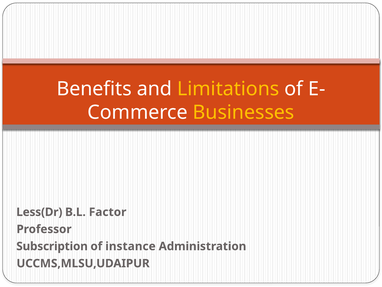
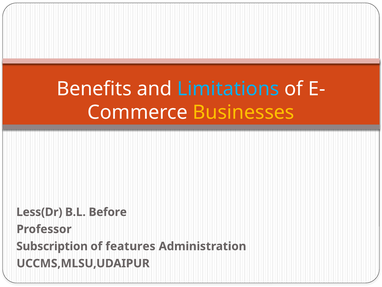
Limitations colour: yellow -> light blue
Factor: Factor -> Before
instance: instance -> features
